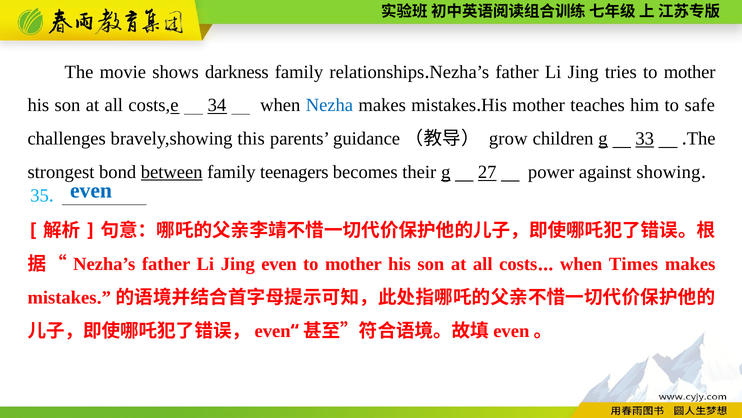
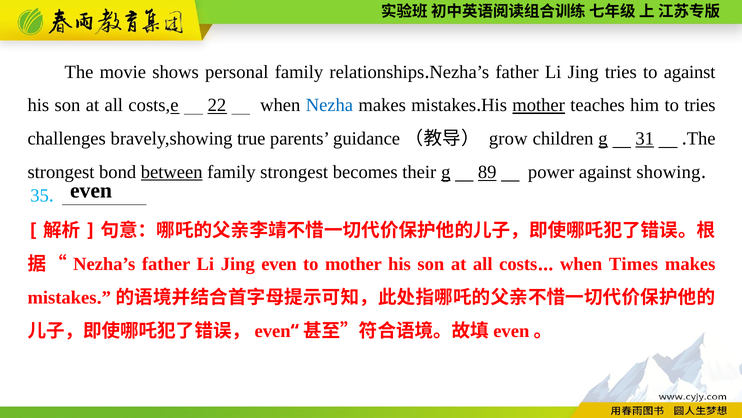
darkness: darkness -> personal
tries to mother: mother -> against
34: 34 -> 22
mother at (539, 105) underline: none -> present
to safe: safe -> tries
this: this -> true
33: 33 -> 31
family teenagers: teenagers -> strongest
27: 27 -> 89
even at (91, 190) colour: blue -> black
